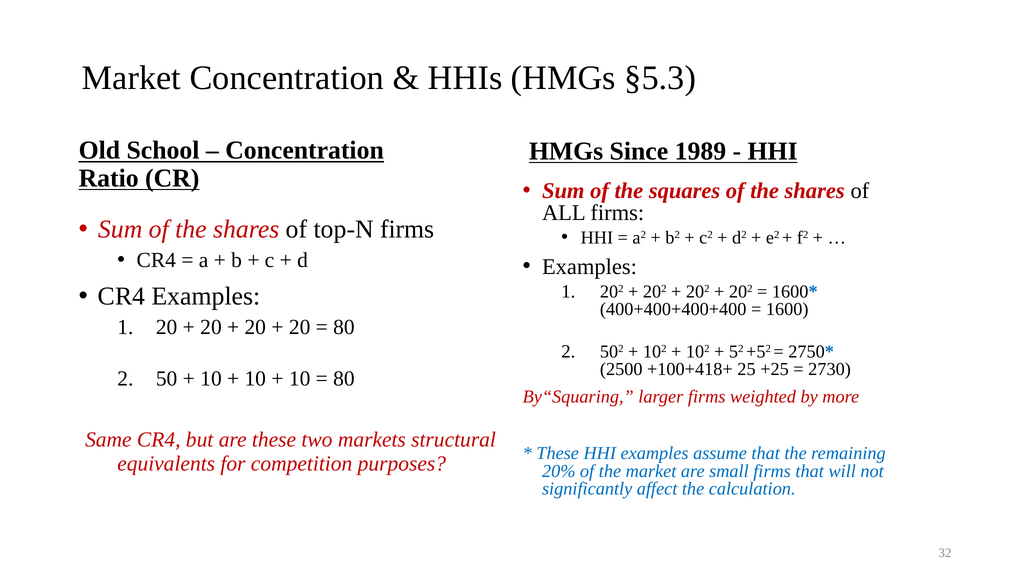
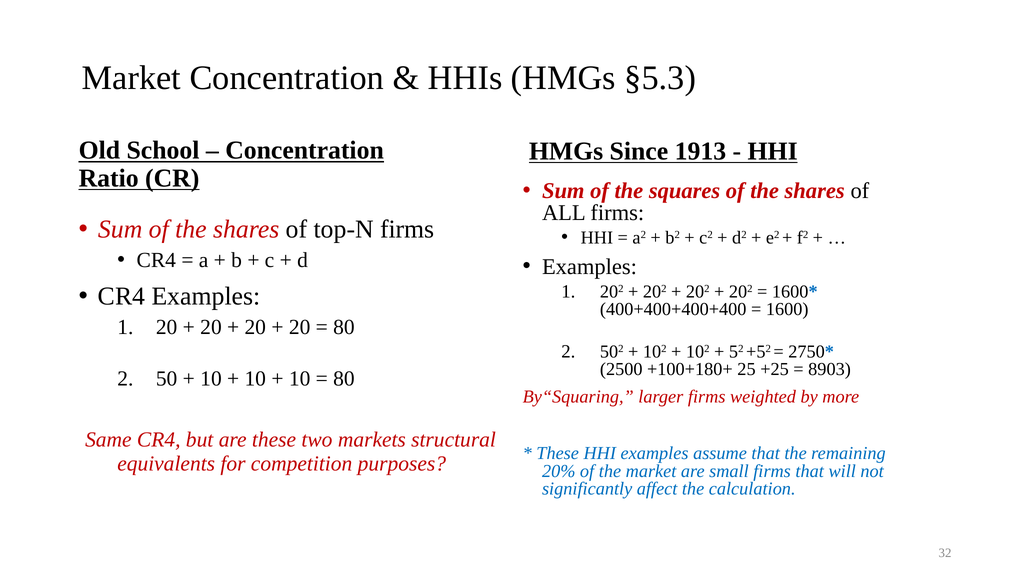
1989: 1989 -> 1913
+100+418+: +100+418+ -> +100+180+
2730: 2730 -> 8903
